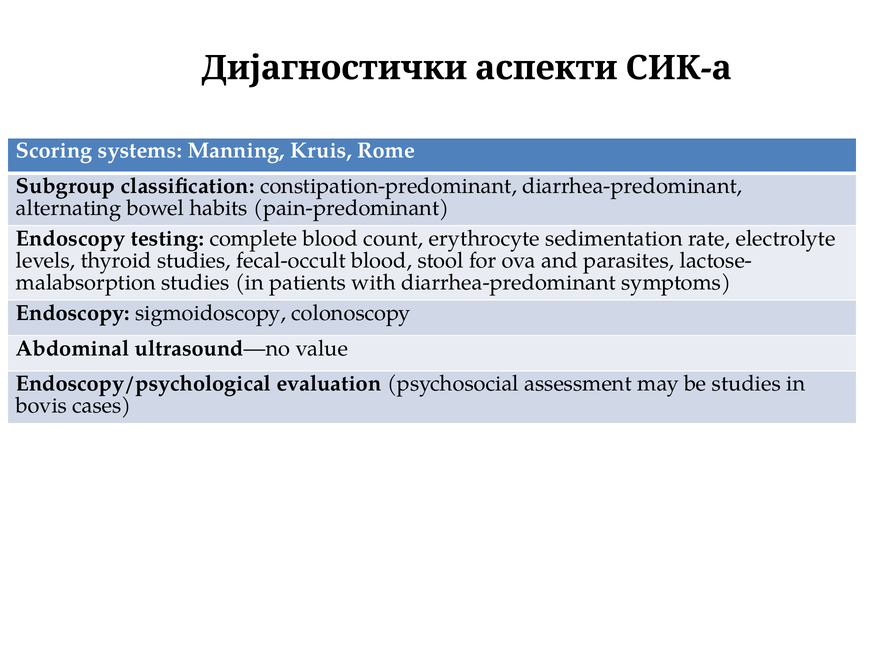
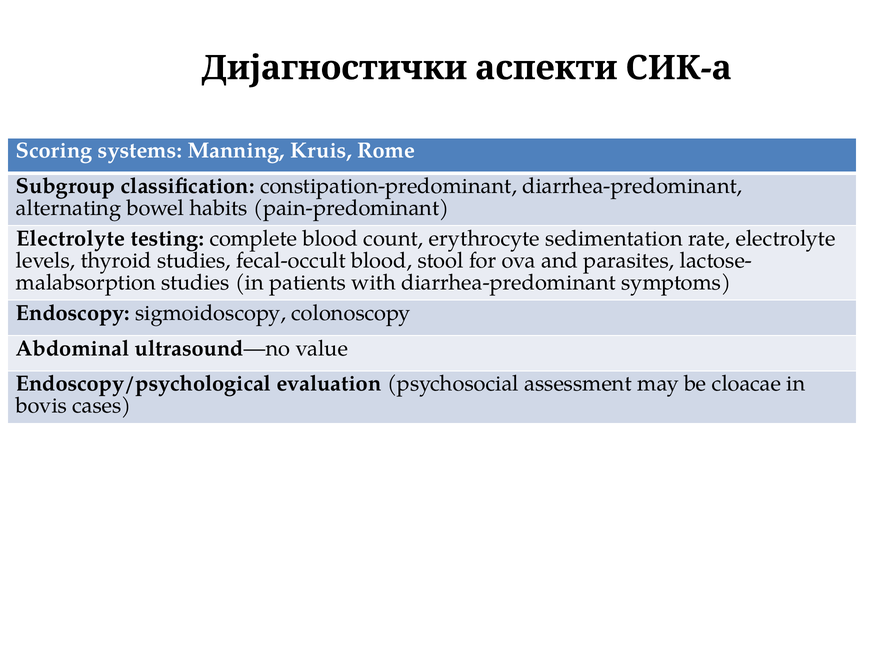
Endoscopy at (71, 239): Endoscopy -> Electrolyte
be studies: studies -> cloacae
